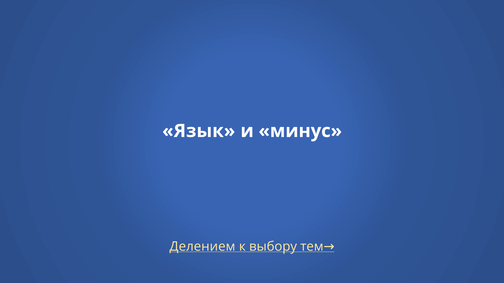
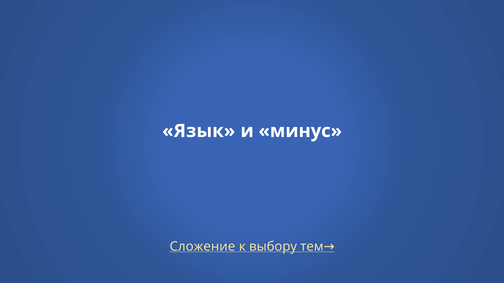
Делением: Делением -> Сложение
